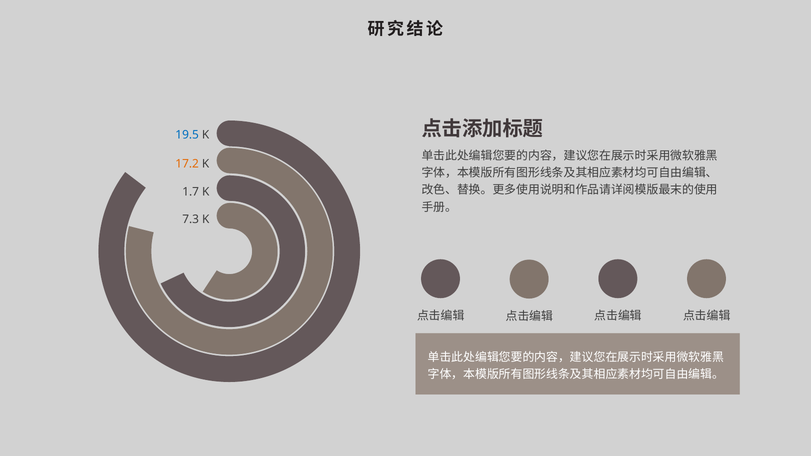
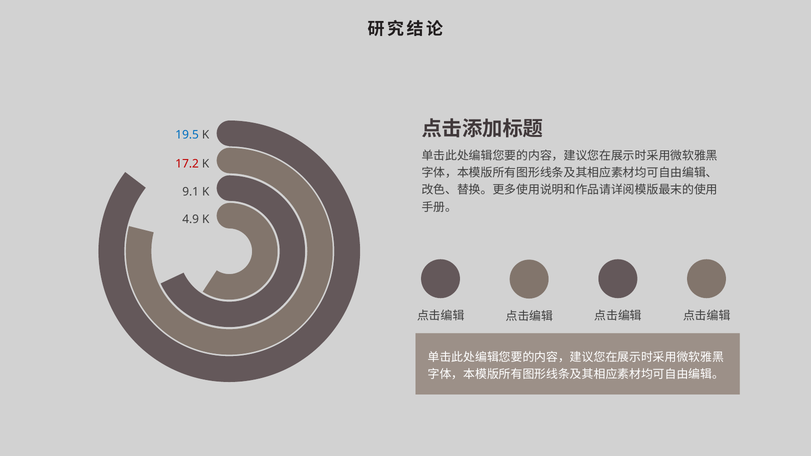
17.2 colour: orange -> red
1.7: 1.7 -> 9.1
7.3: 7.3 -> 4.9
